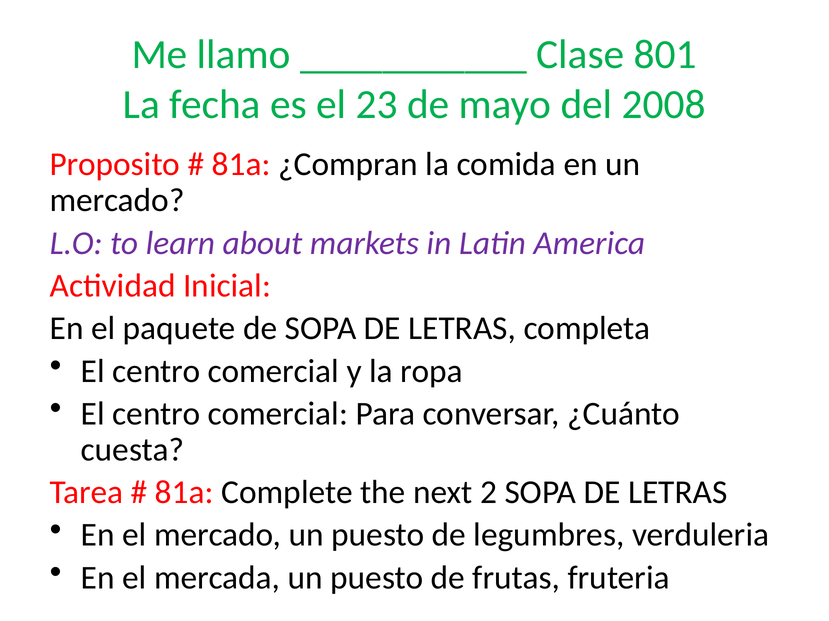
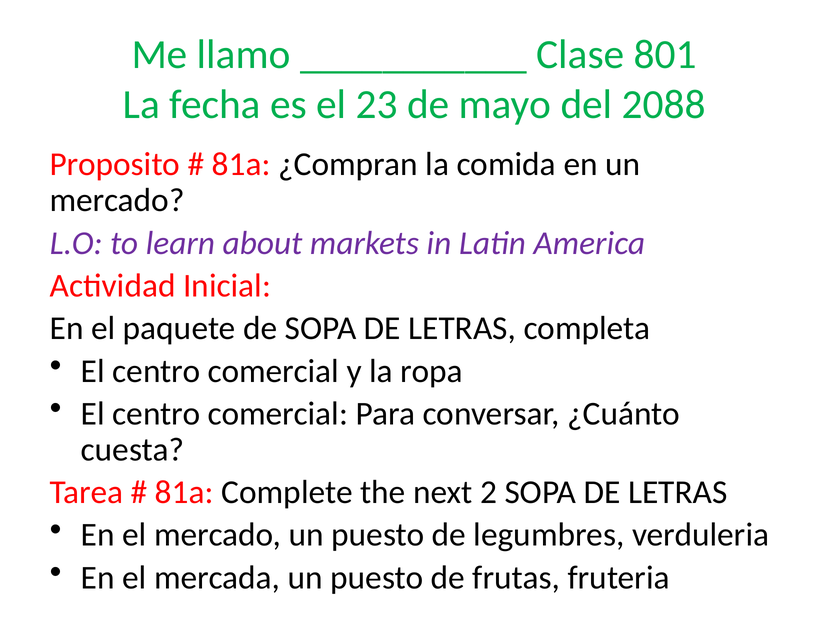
2008: 2008 -> 2088
